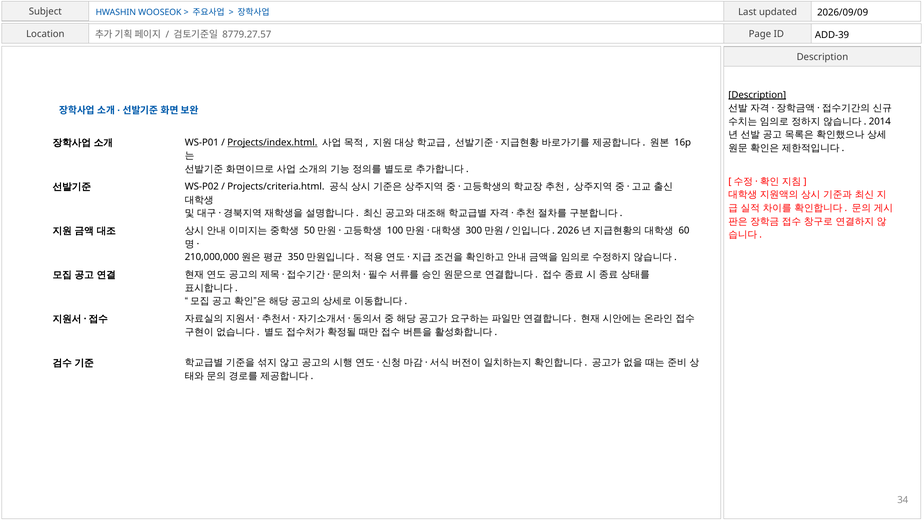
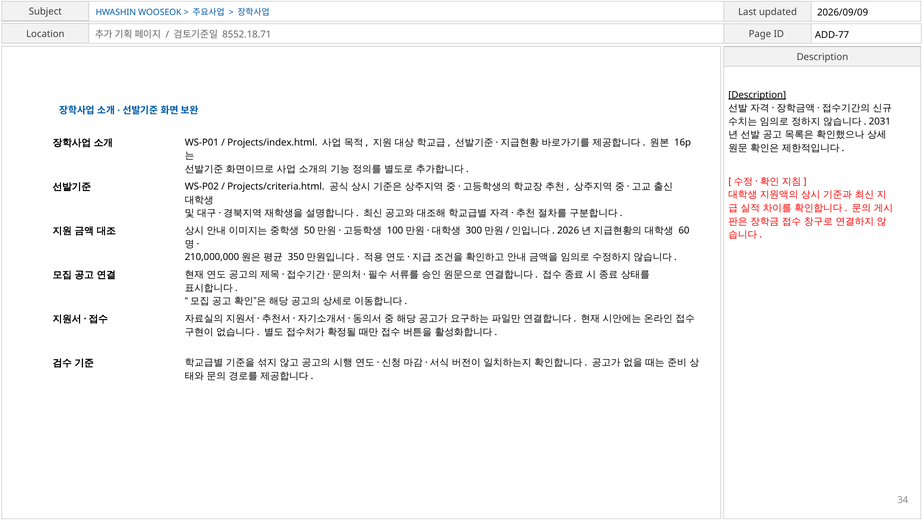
8779.27.57: 8779.27.57 -> 8552.18.71
ADD-39: ADD-39 -> ADD-77
2014: 2014 -> 2031
Projects/index.html underline: present -> none
